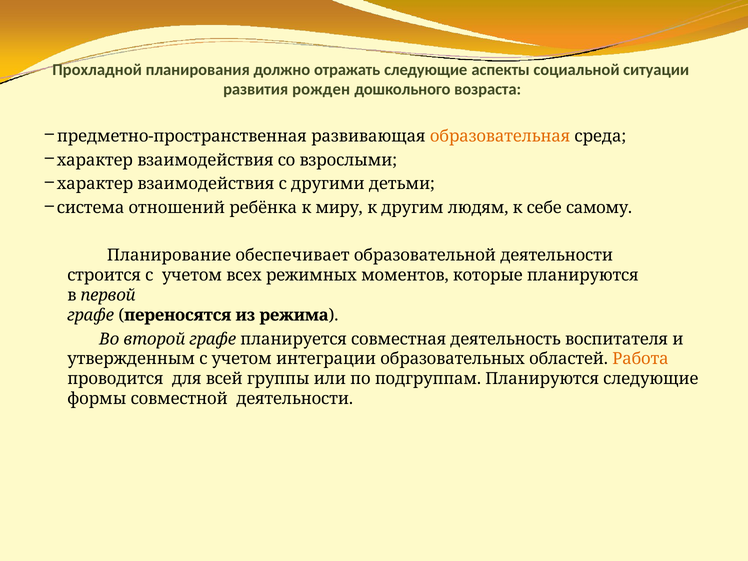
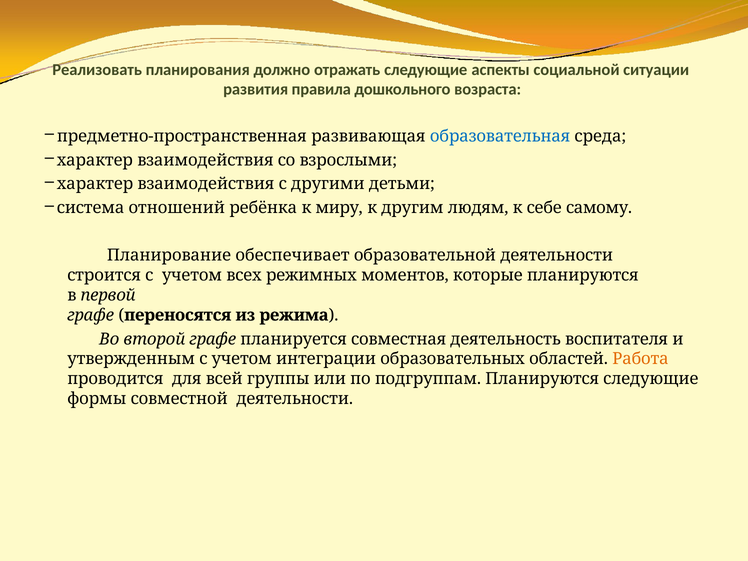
Прохладной: Прохладной -> Реализовать
рожден: рожден -> правила
образовательная colour: orange -> blue
